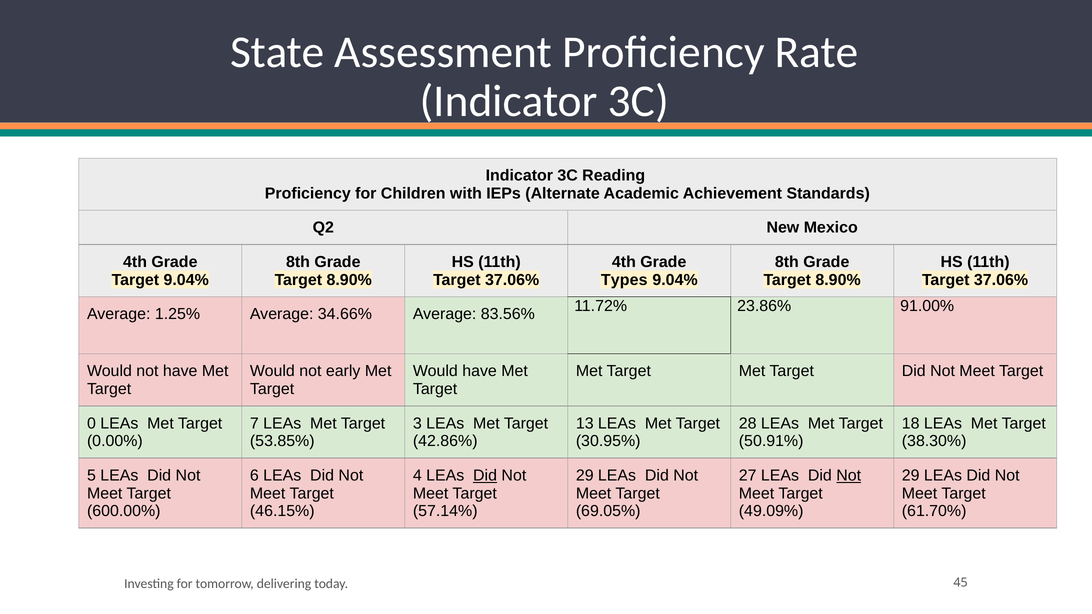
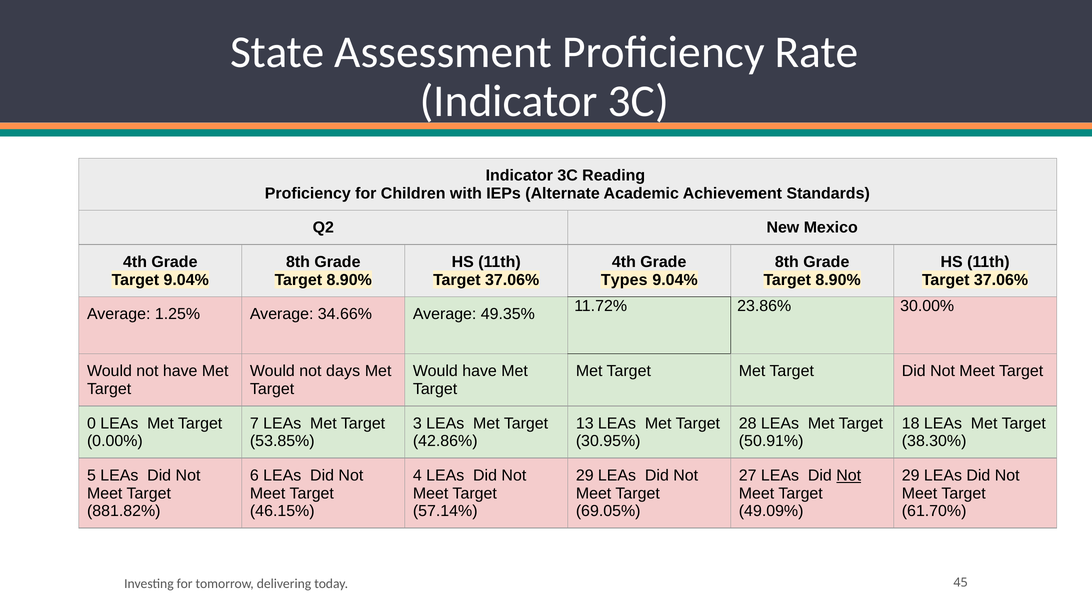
91.00%: 91.00% -> 30.00%
83.56%: 83.56% -> 49.35%
early: early -> days
Did at (485, 476) underline: present -> none
600.00%: 600.00% -> 881.82%
